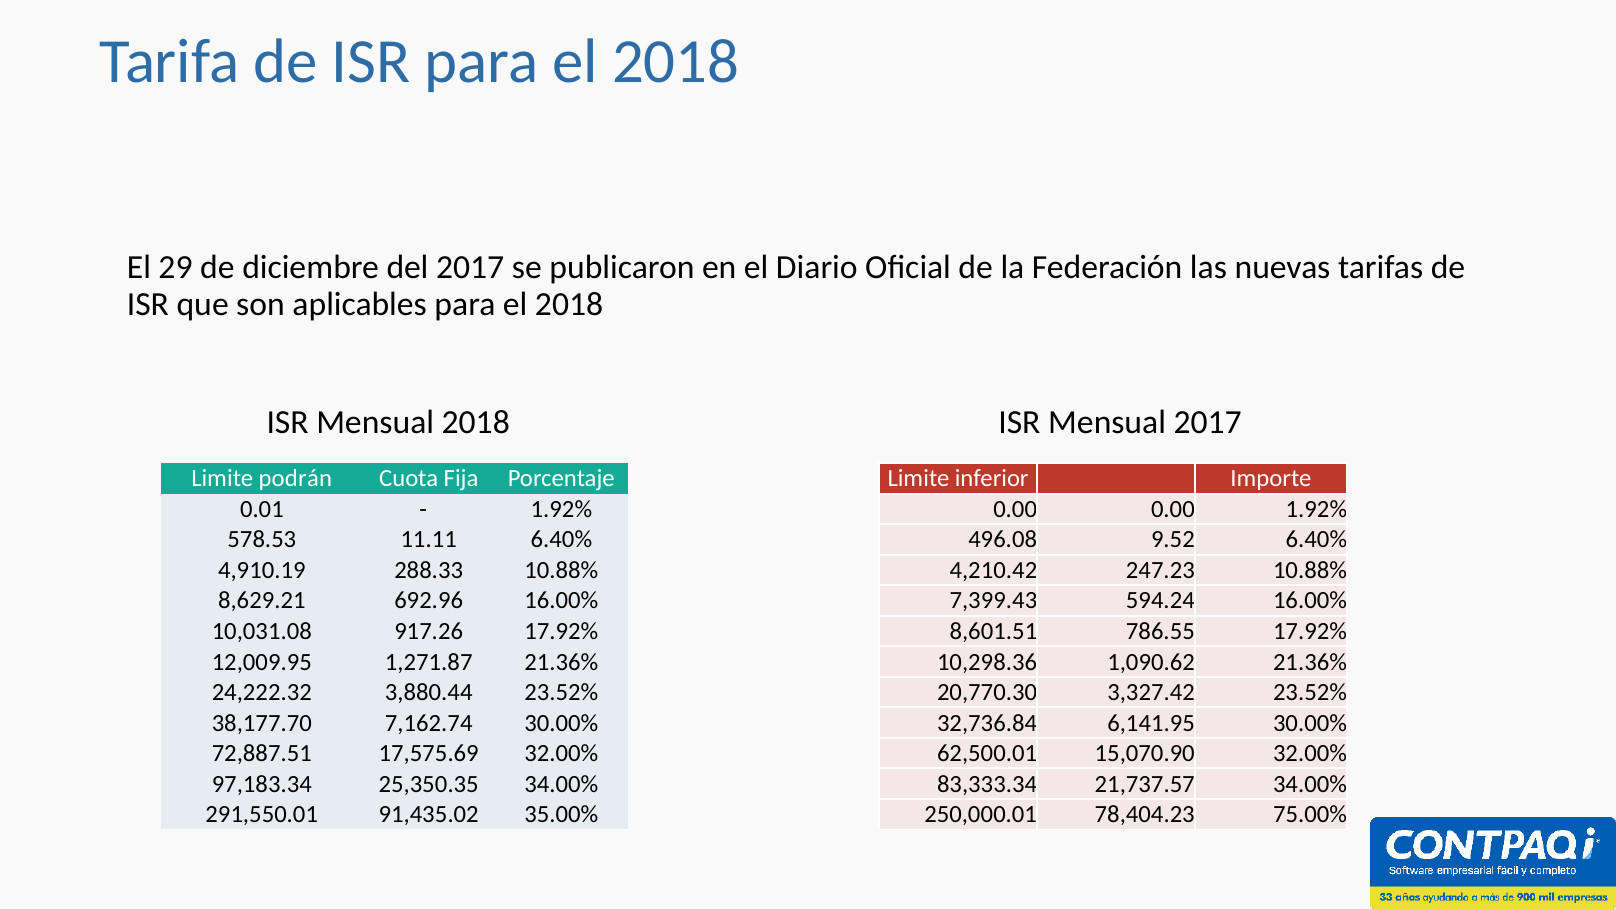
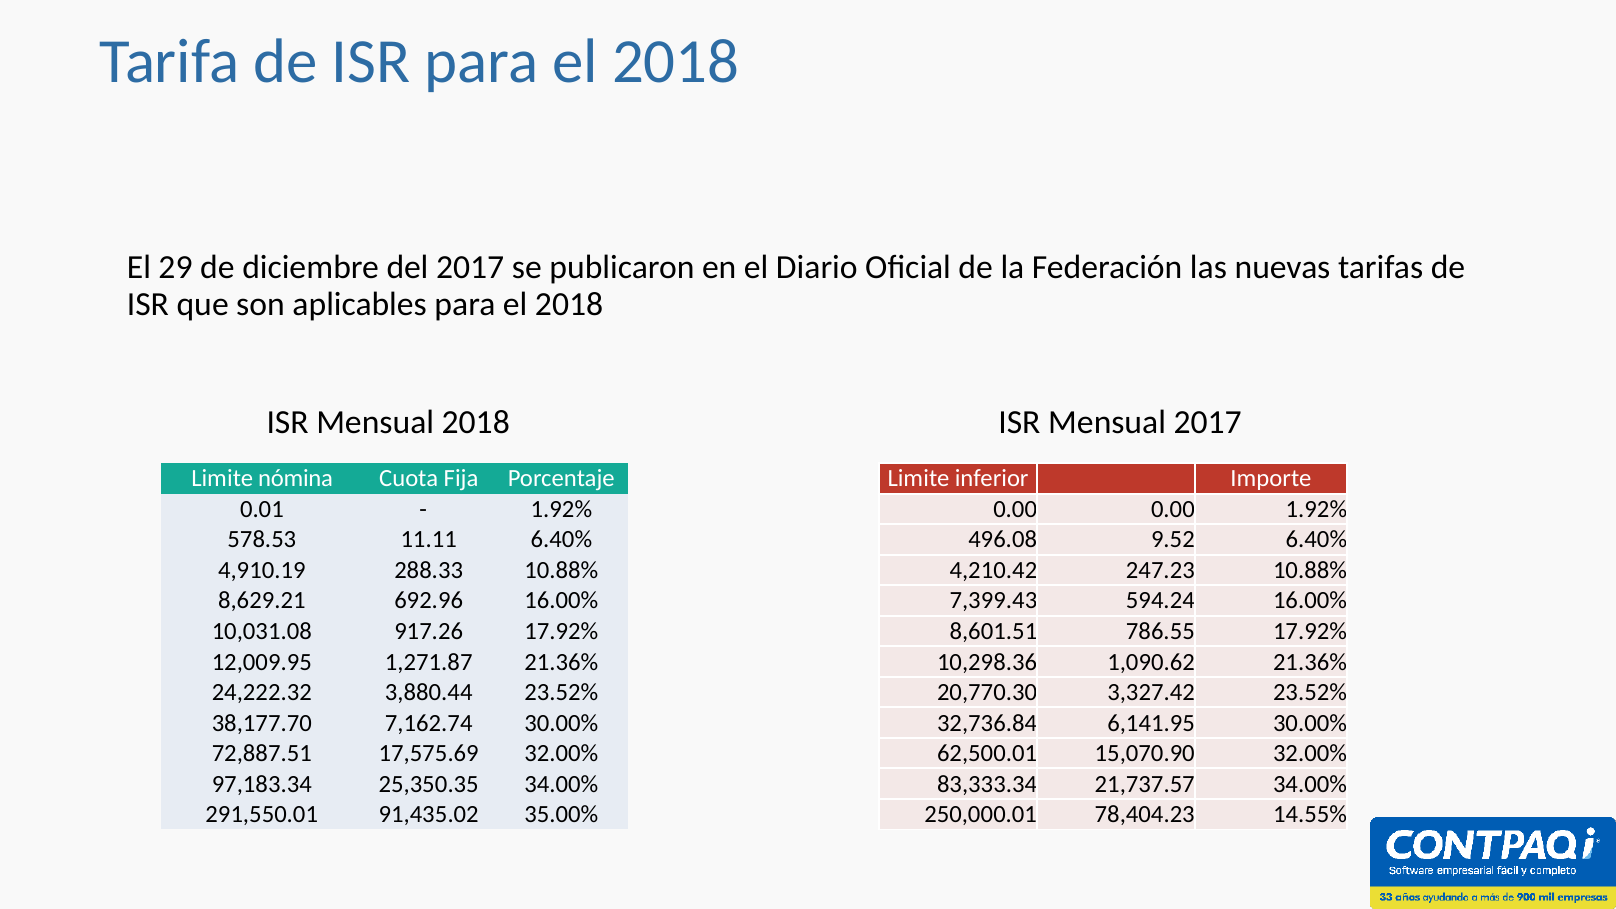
podrán: podrán -> nómina
75.00%: 75.00% -> 14.55%
